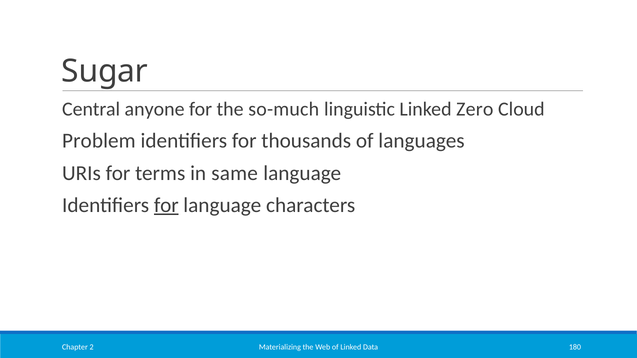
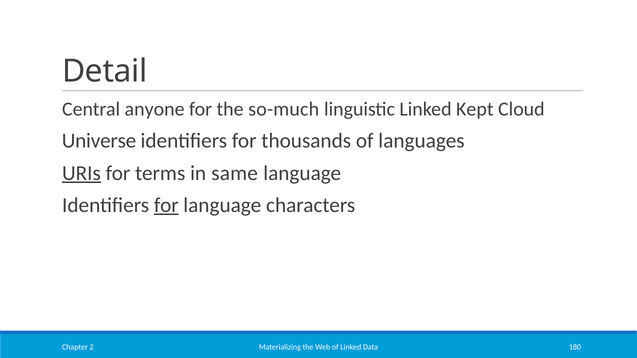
Sugar: Sugar -> Detail
Zero: Zero -> Kept
Problem: Problem -> Universe
URIs underline: none -> present
